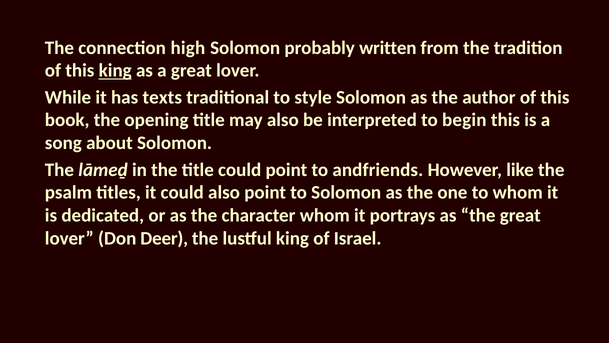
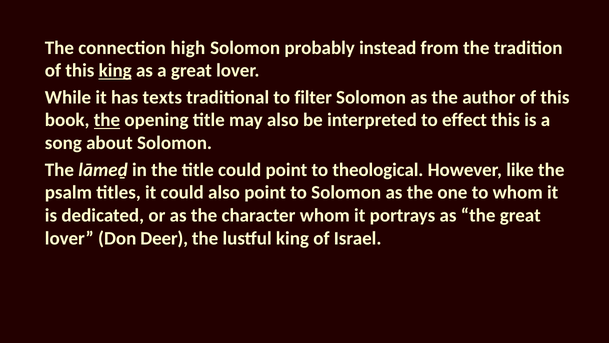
written: written -> instead
style: style -> filter
the at (107, 120) underline: none -> present
begin: begin -> effect
andfriends: andfriends -> theological
